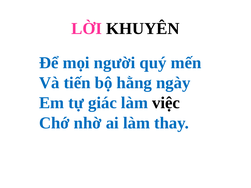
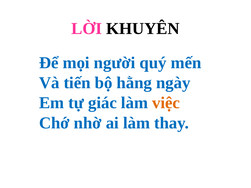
việc colour: black -> orange
